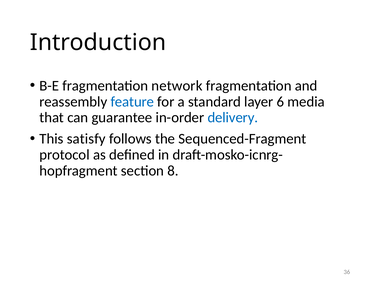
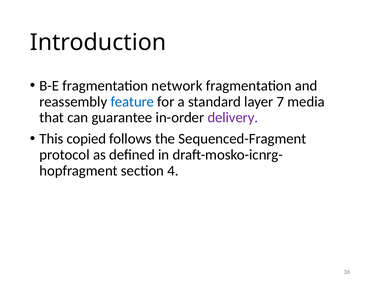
6: 6 -> 7
delivery colour: blue -> purple
satisfy: satisfy -> copied
8: 8 -> 4
